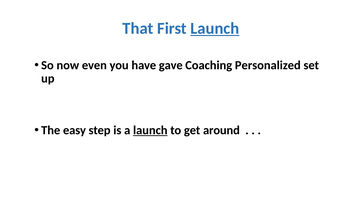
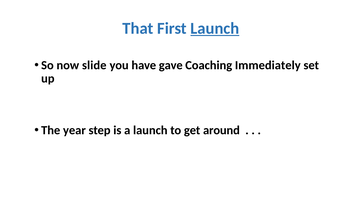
even: even -> slide
Personalized: Personalized -> Immediately
easy: easy -> year
launch at (150, 130) underline: present -> none
